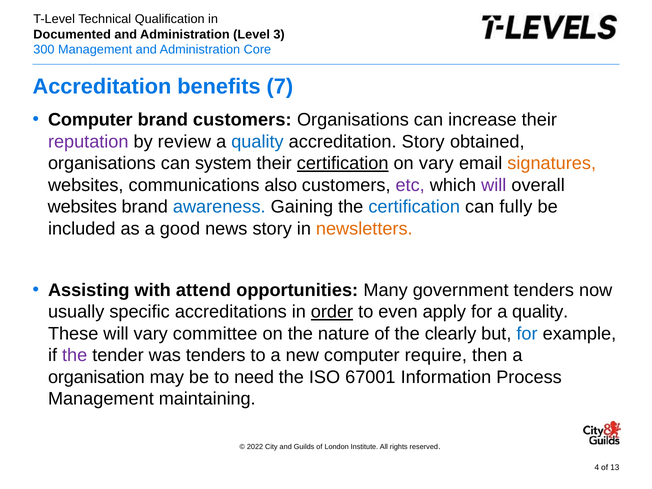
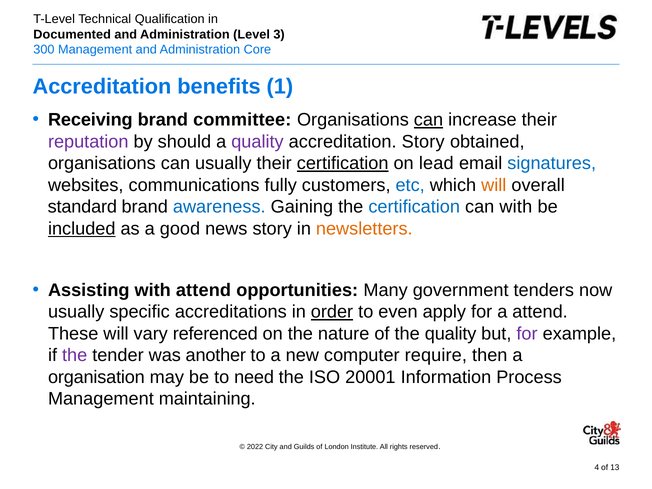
7: 7 -> 1
Computer at (90, 120): Computer -> Receiving
brand customers: customers -> committee
can at (428, 120) underline: none -> present
review: review -> should
quality at (257, 142) colour: blue -> purple
can system: system -> usually
on vary: vary -> lead
signatures colour: orange -> blue
also: also -> fully
etc colour: purple -> blue
will at (494, 185) colour: purple -> orange
websites at (82, 207): websites -> standard
can fully: fully -> with
included underline: none -> present
for a quality: quality -> attend
committee: committee -> referenced
the clearly: clearly -> quality
for at (527, 334) colour: blue -> purple
was tenders: tenders -> another
67001: 67001 -> 20001
